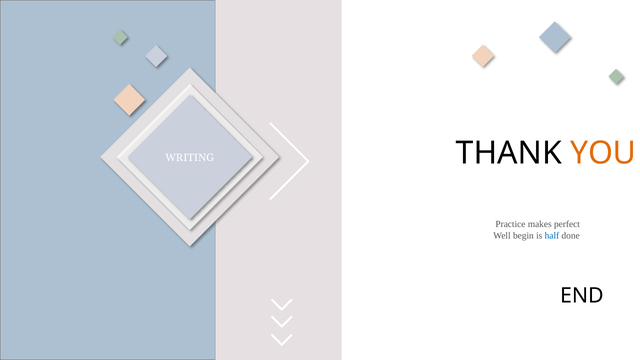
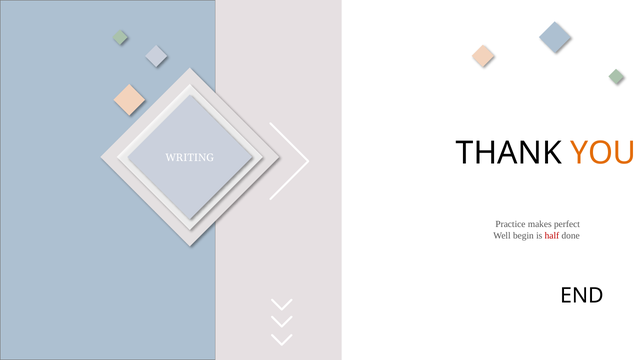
half colour: blue -> red
